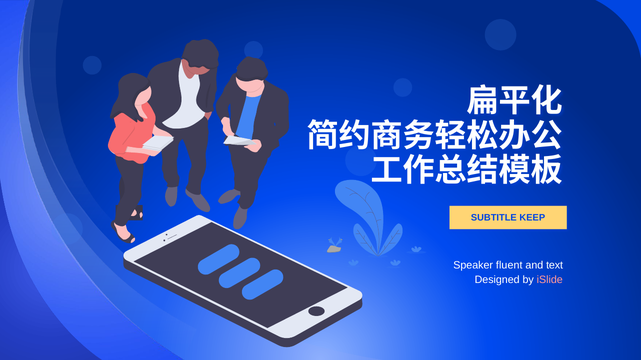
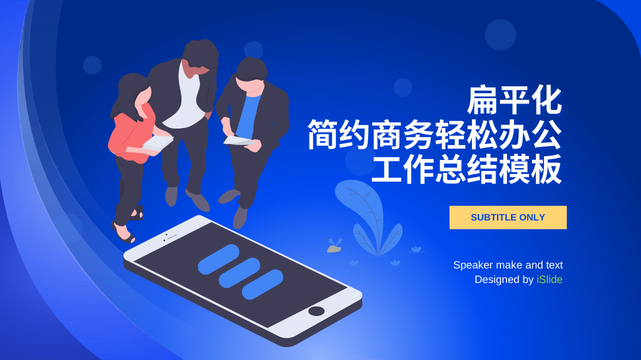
KEEP: KEEP -> ONLY
fluent: fluent -> make
iSlide colour: pink -> light green
